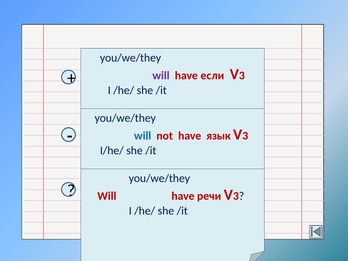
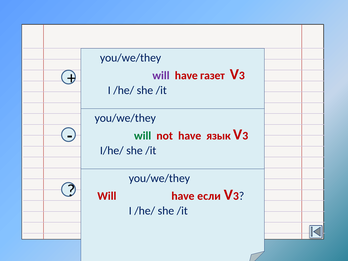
если: если -> газет
will at (143, 136) colour: blue -> green
речи: речи -> если
